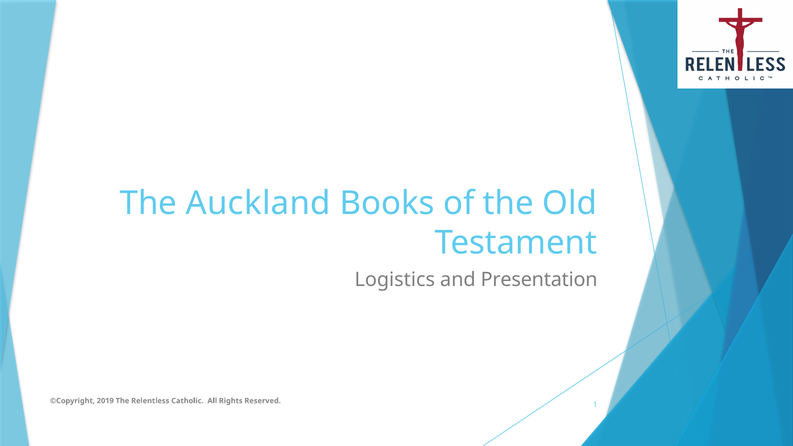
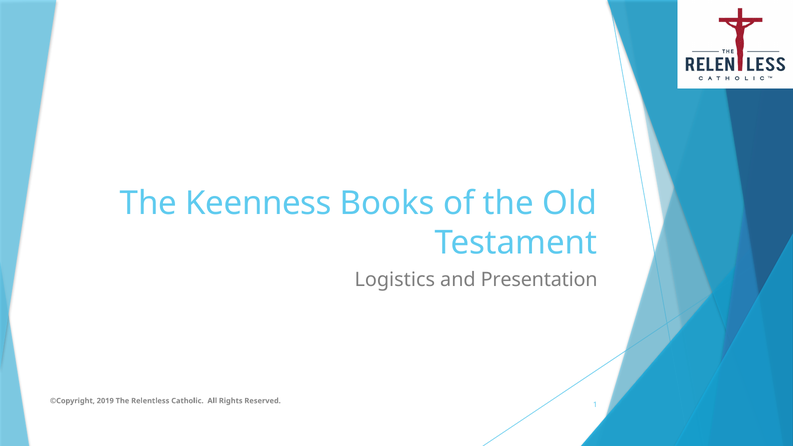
Auckland: Auckland -> Keenness
